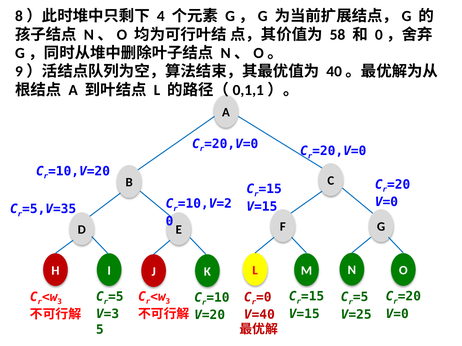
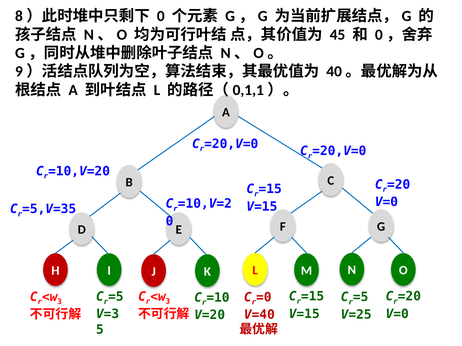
4 at (161, 16): 4 -> 0
58: 58 -> 45
